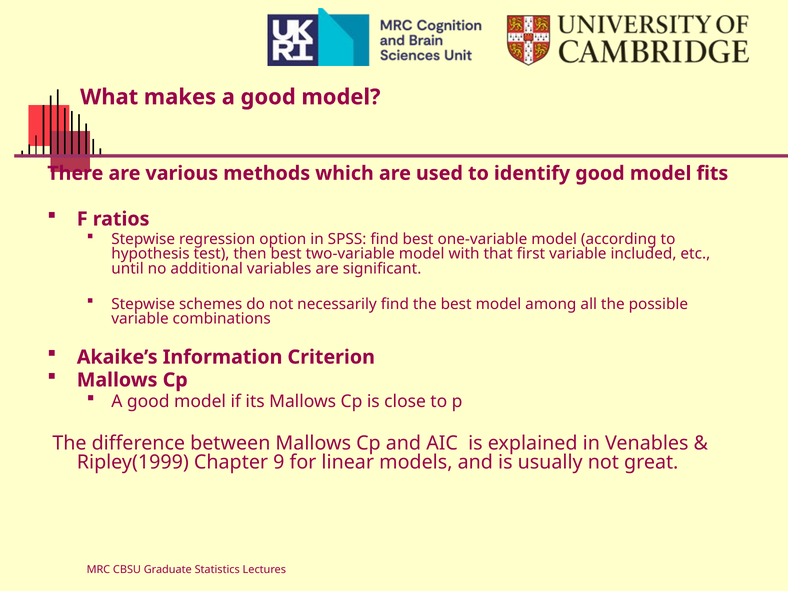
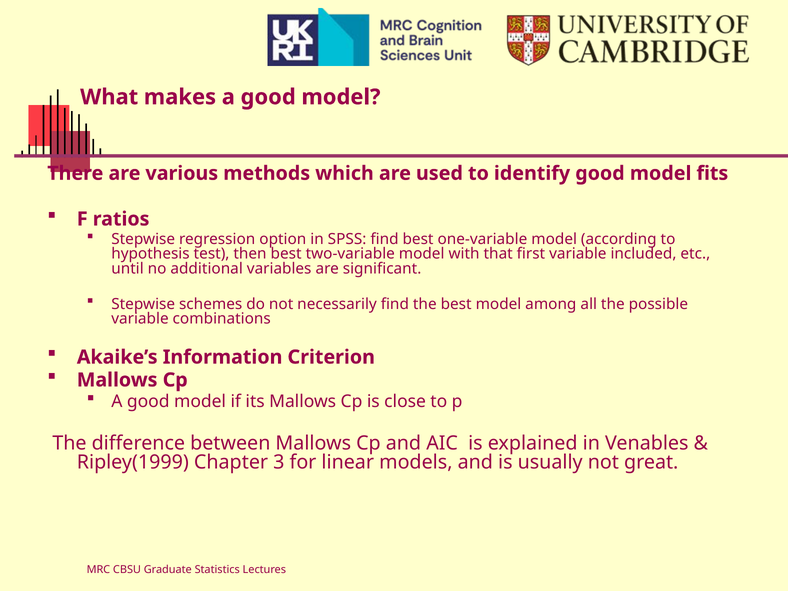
9: 9 -> 3
